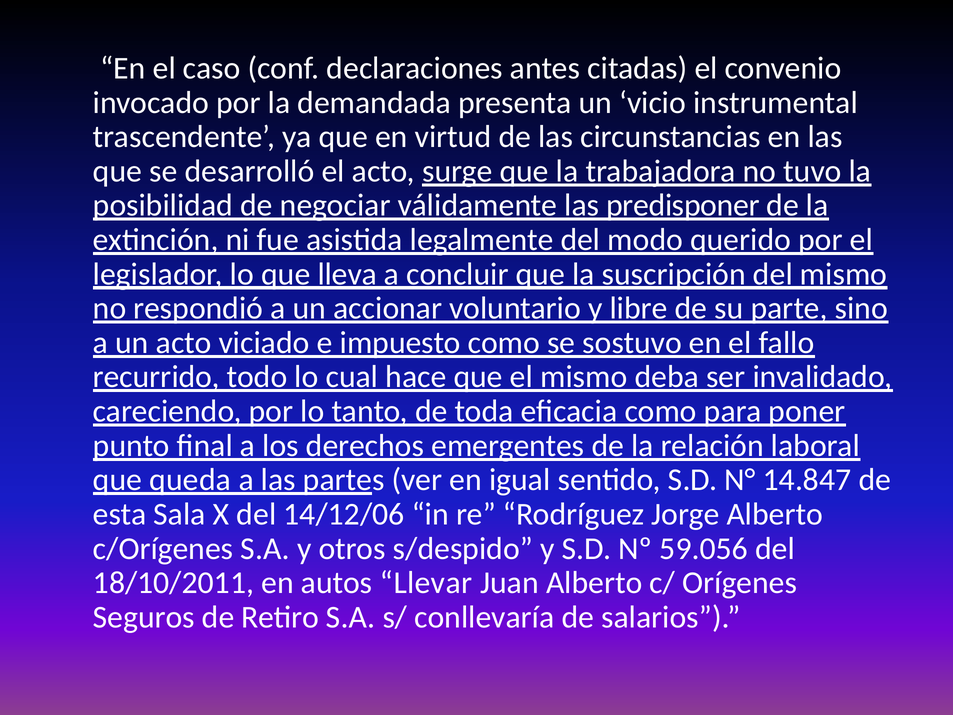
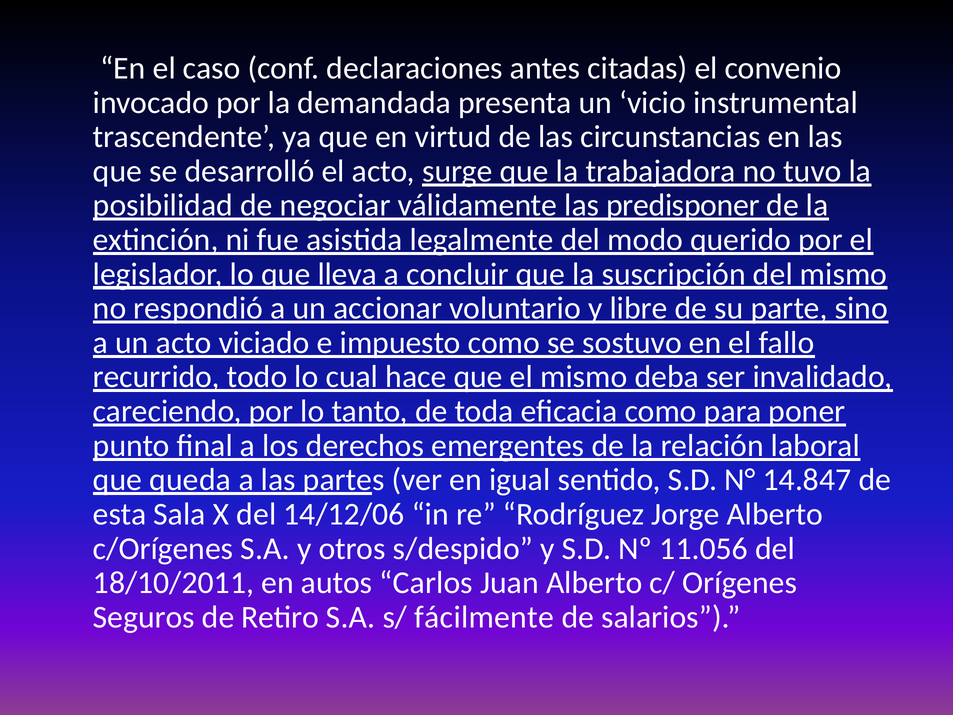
59.056: 59.056 -> 11.056
Llevar: Llevar -> Carlos
conllevaría: conllevaría -> fácilmente
